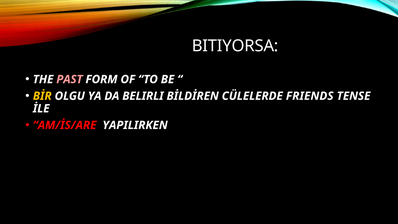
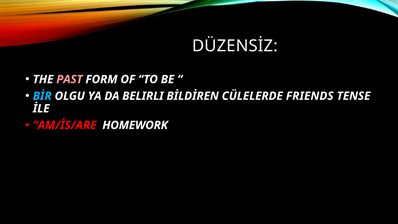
BITIYORSA: BITIYORSA -> DÜZENSİZ
BİR colour: yellow -> light blue
YAPILIRKEN: YAPILIRKEN -> HOMEWORK
